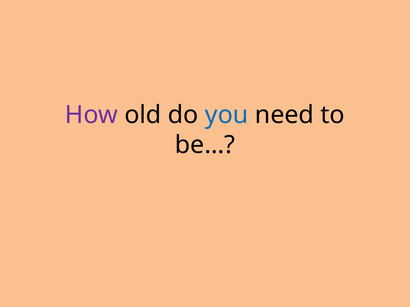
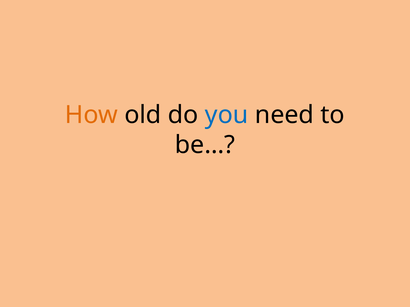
How colour: purple -> orange
